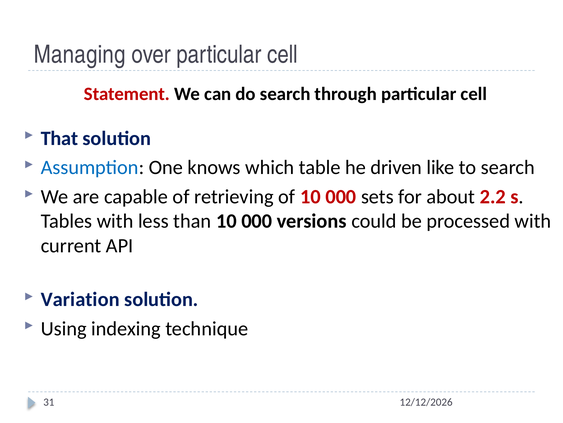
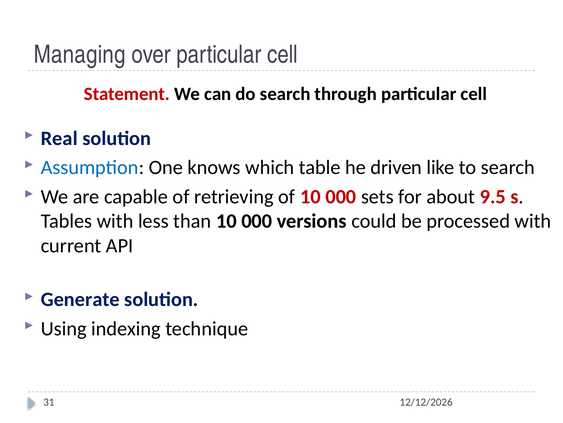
That: That -> Real
2.2: 2.2 -> 9.5
Variation: Variation -> Generate
